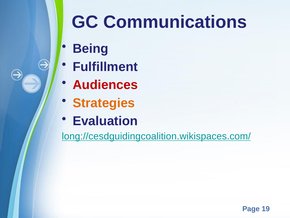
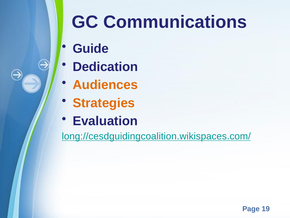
Being: Being -> Guide
Fulfillment: Fulfillment -> Dedication
Audiences colour: red -> orange
